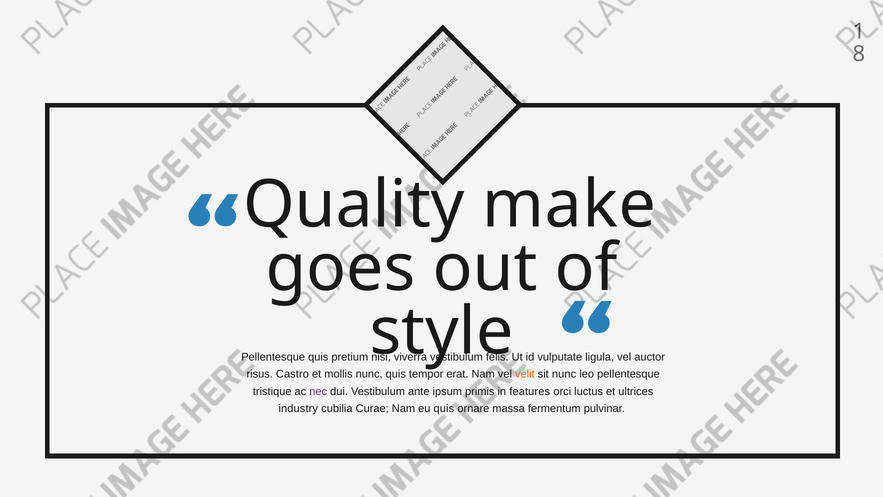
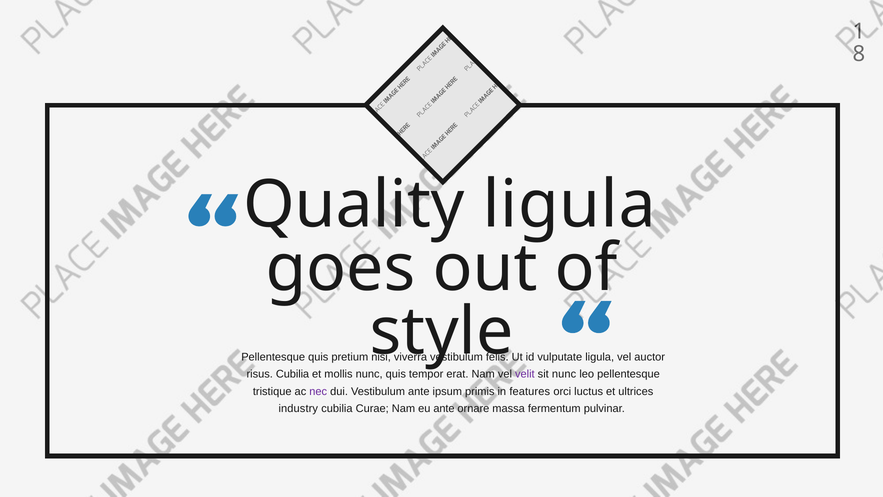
Quality make: make -> ligula
risus Castro: Castro -> Cubilia
velit colour: orange -> purple
eu quis: quis -> ante
